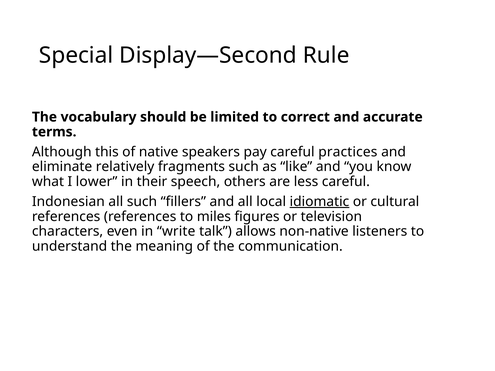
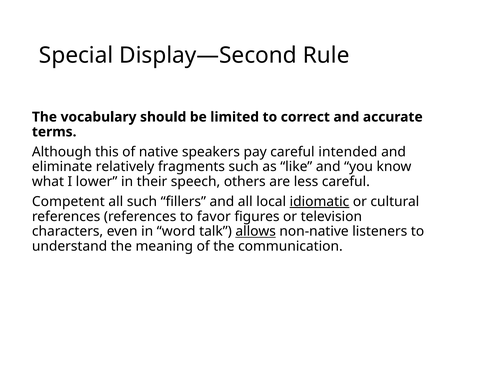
practices: practices -> intended
Indonesian: Indonesian -> Competent
miles: miles -> favor
write: write -> word
allows underline: none -> present
